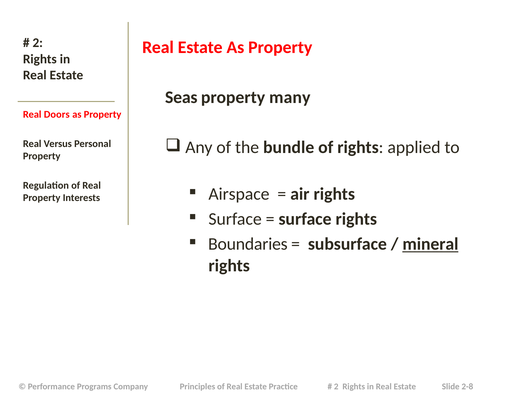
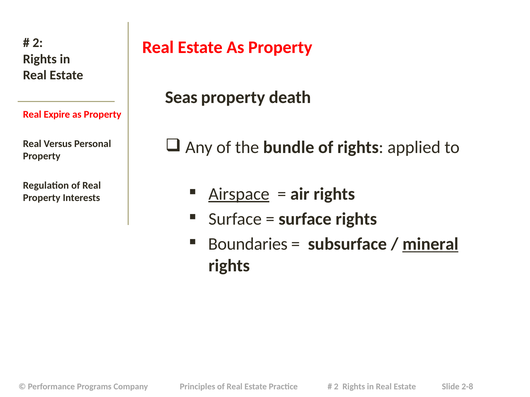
many: many -> death
Doors: Doors -> Expire
Airspace underline: none -> present
